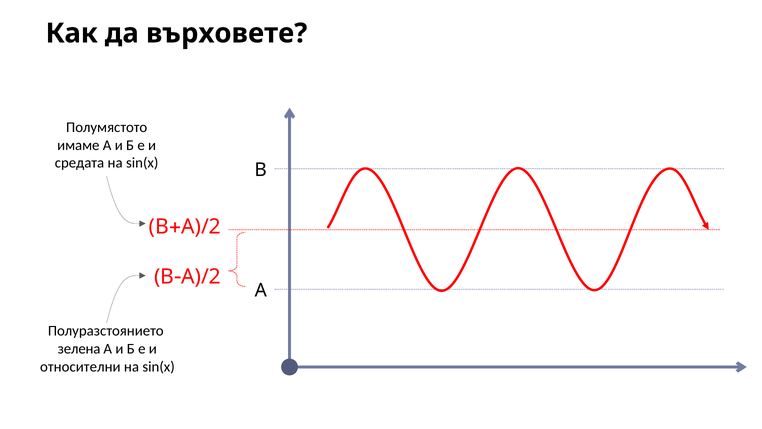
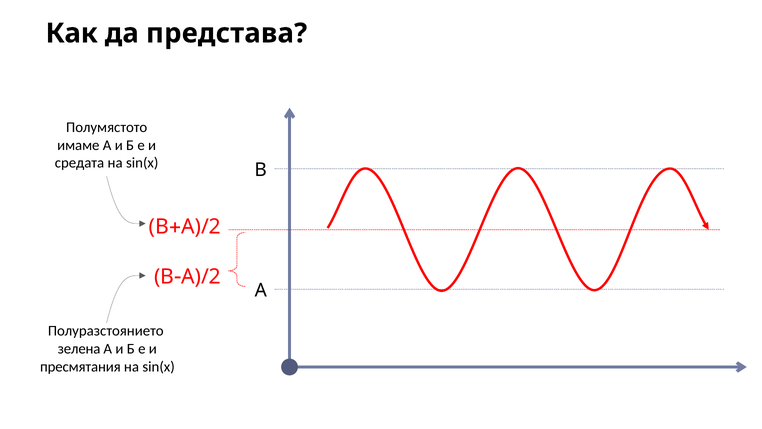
върховете: върховете -> представа
относителни: относителни -> пресмятания
